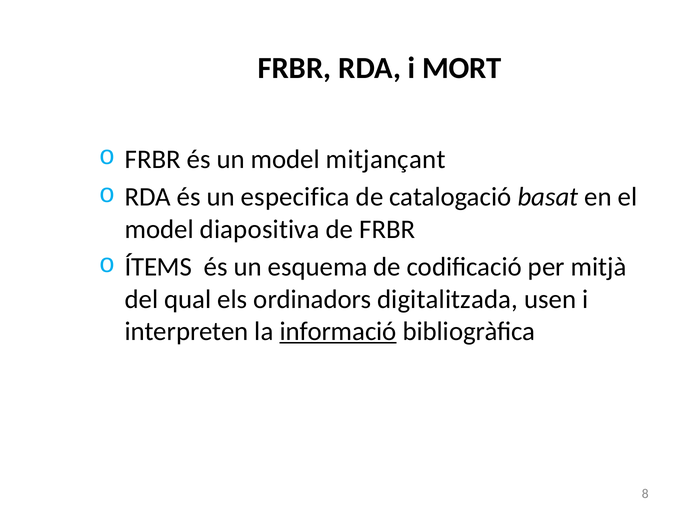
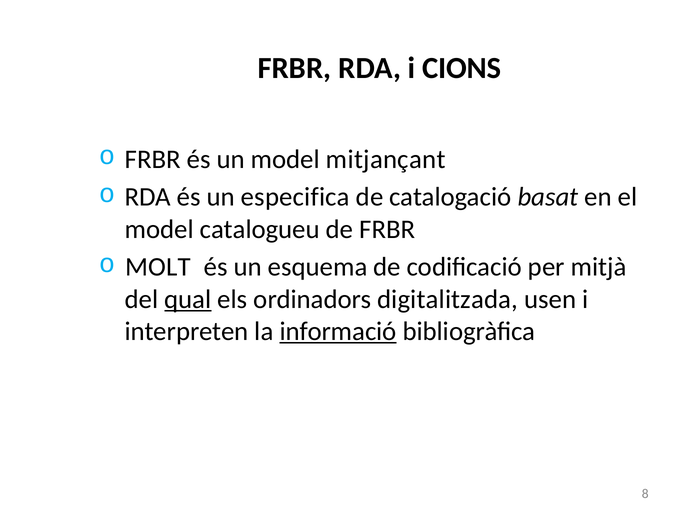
MORT: MORT -> CIONS
diapositiva: diapositiva -> catalogueu
ÍTEMS: ÍTEMS -> MOLT
qual underline: none -> present
